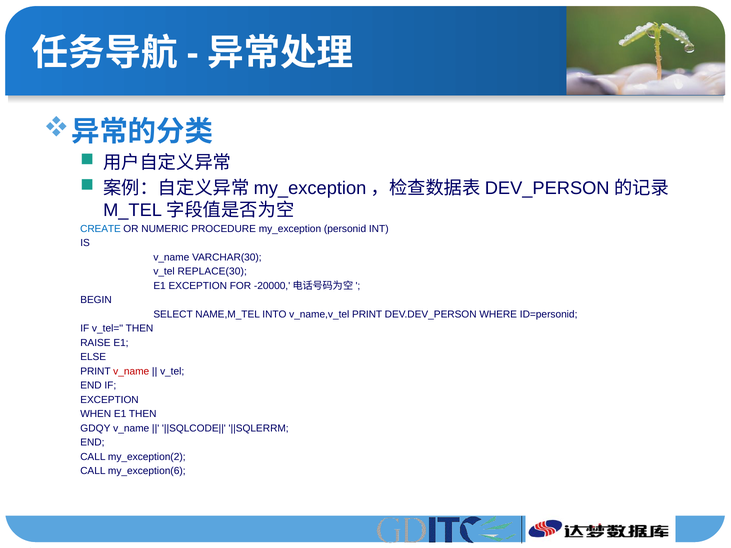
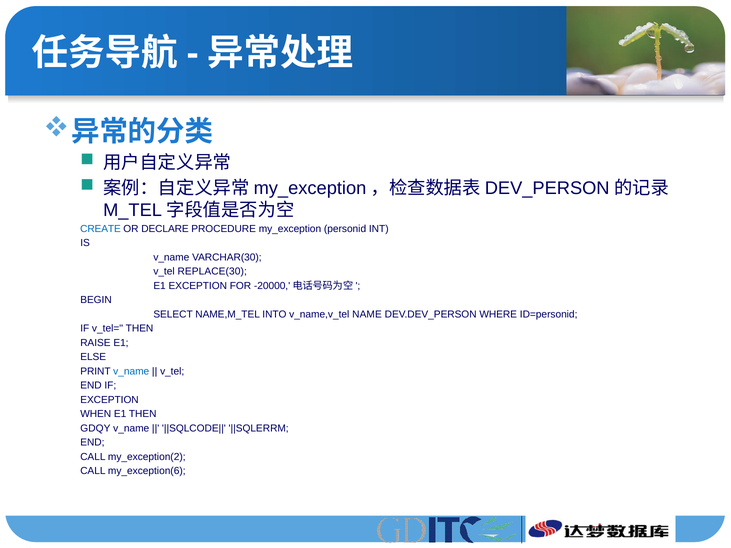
NUMERIC: NUMERIC -> DECLARE
v_name,v_tel PRINT: PRINT -> NAME
v_name at (131, 371) colour: red -> blue
